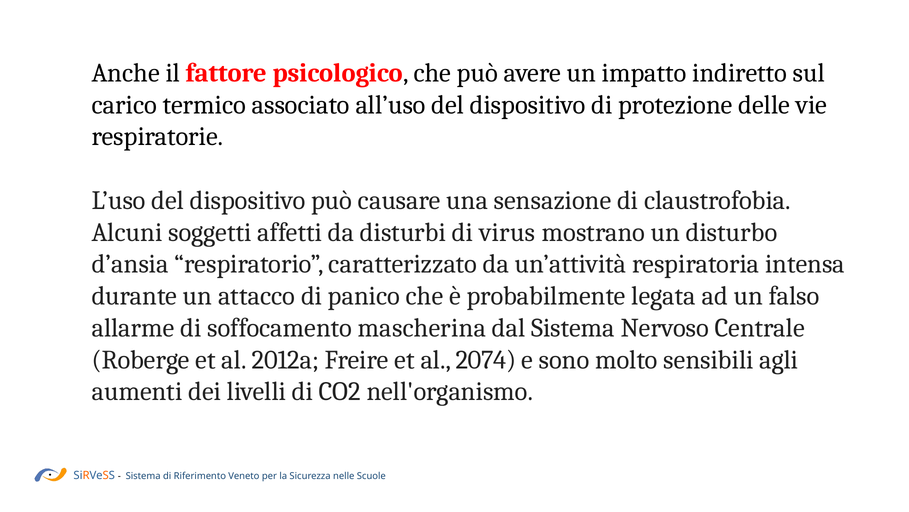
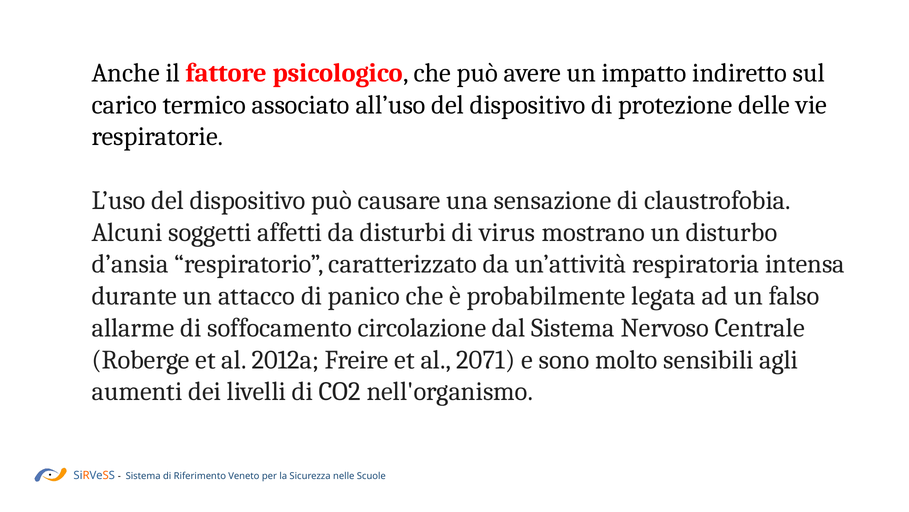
mascherina: mascherina -> circolazione
2074: 2074 -> 2071
